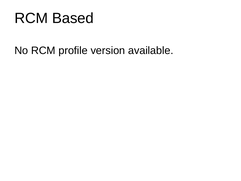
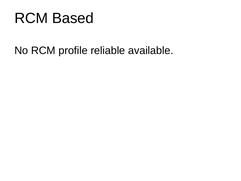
version: version -> reliable
